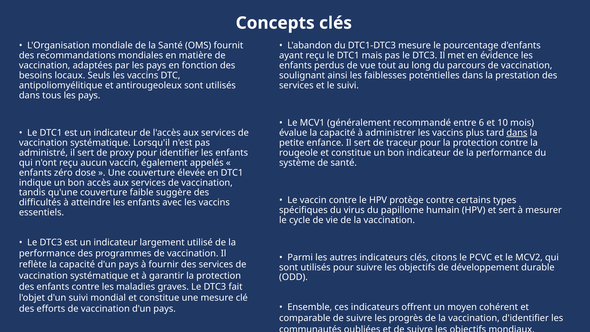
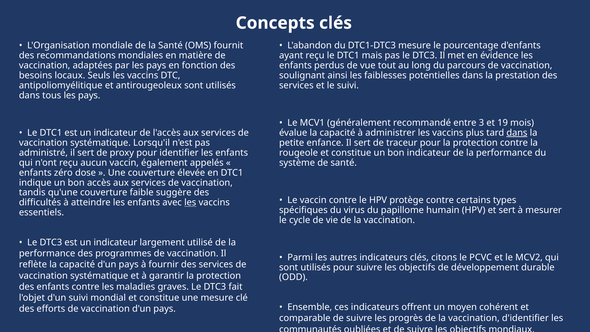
6: 6 -> 3
10: 10 -> 19
les at (190, 203) underline: none -> present
